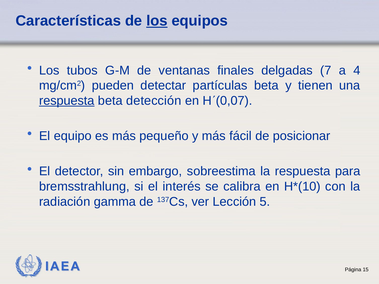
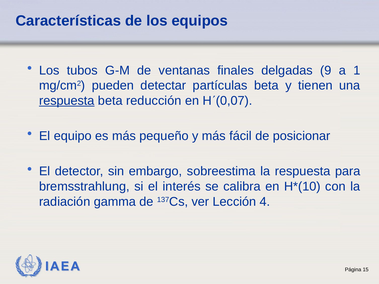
los at (157, 21) underline: present -> none
7: 7 -> 9
4: 4 -> 1
detección: detección -> reducción
5: 5 -> 4
